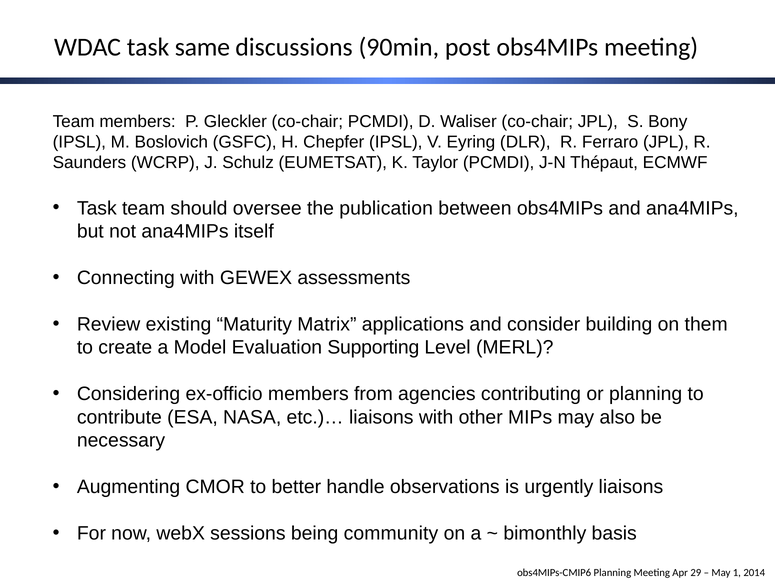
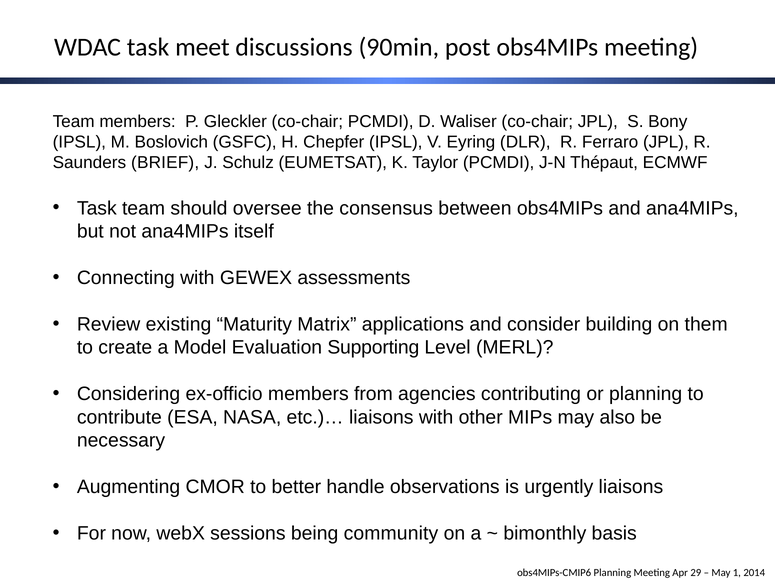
same: same -> meet
WCRP: WCRP -> BRIEF
publication: publication -> consensus
